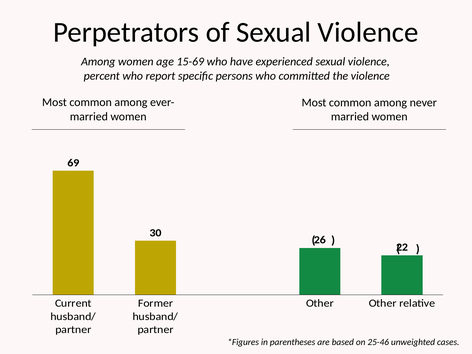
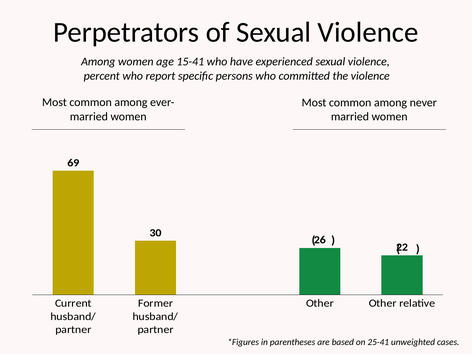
15-69: 15-69 -> 15-41
25-46: 25-46 -> 25-41
